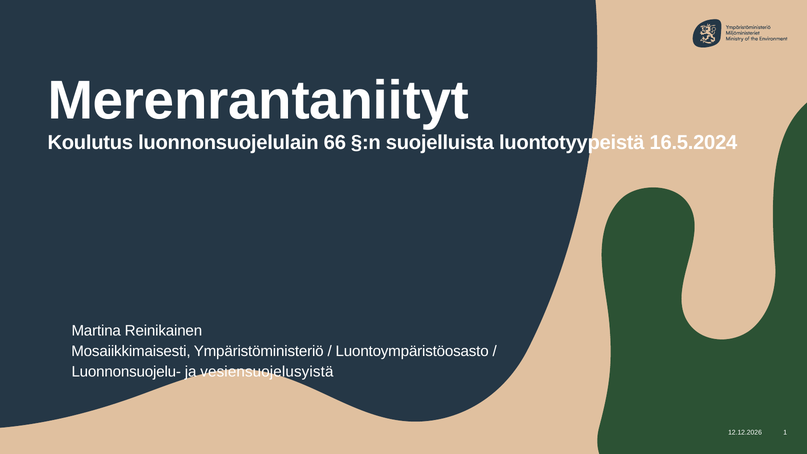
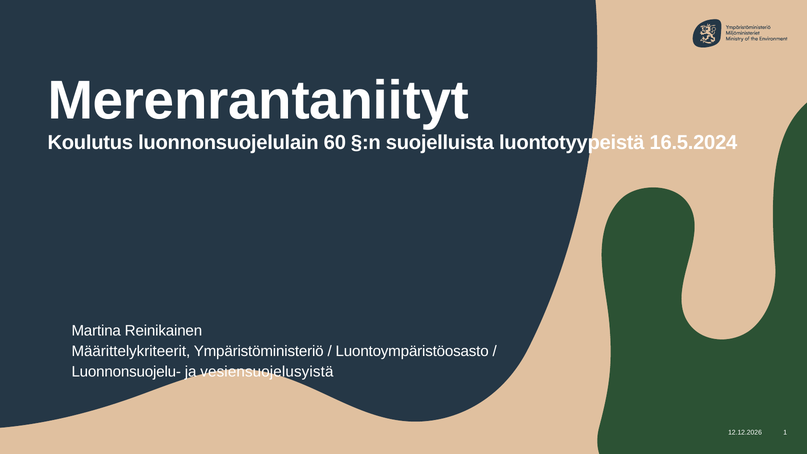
66: 66 -> 60
Mosaiikkimaisesti: Mosaiikkimaisesti -> Määrittelykriteerit
